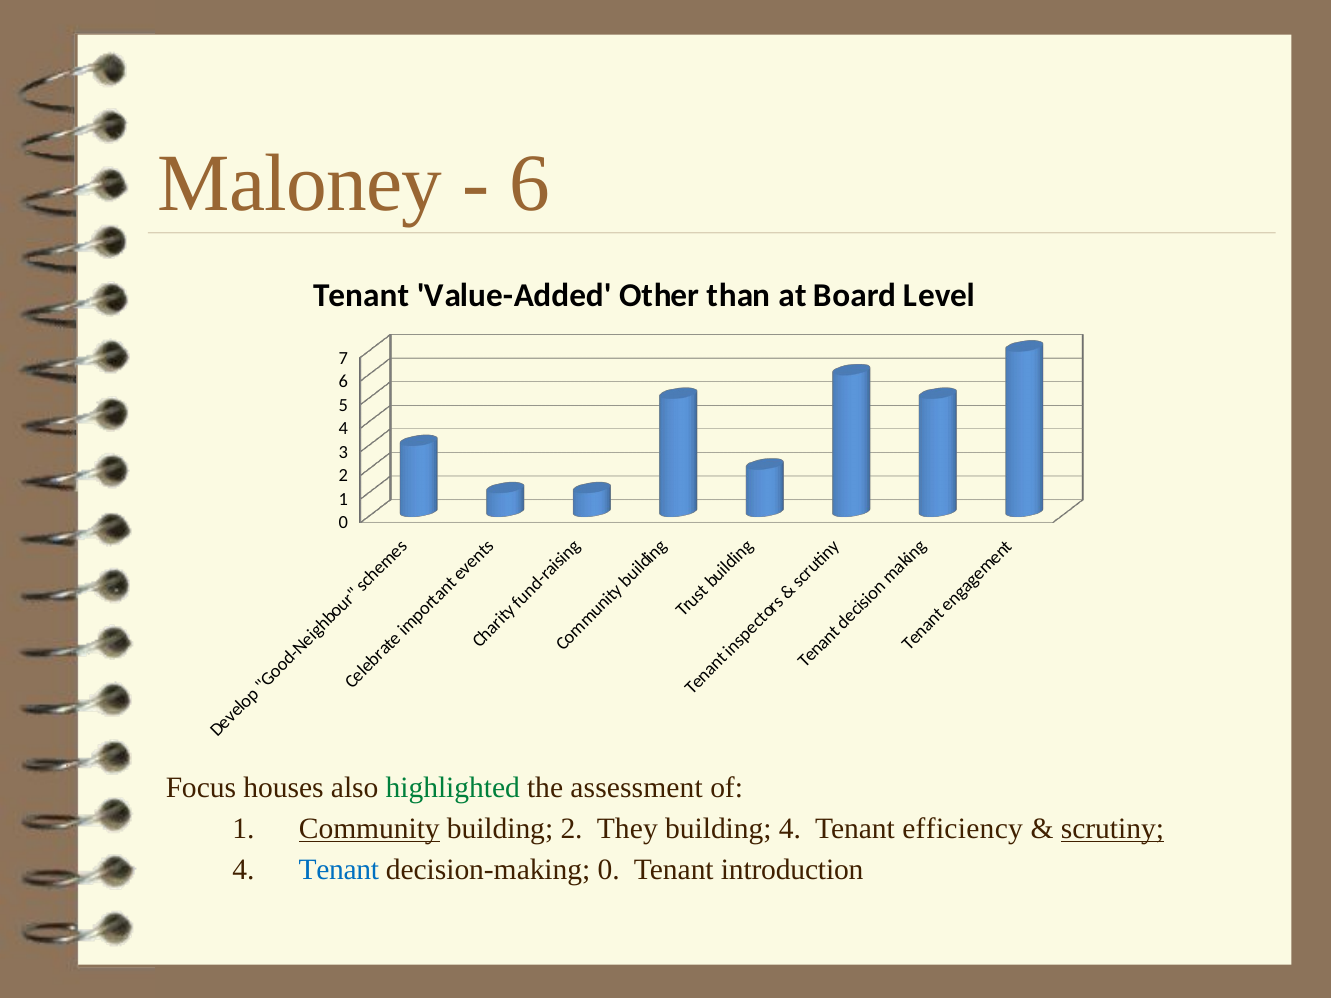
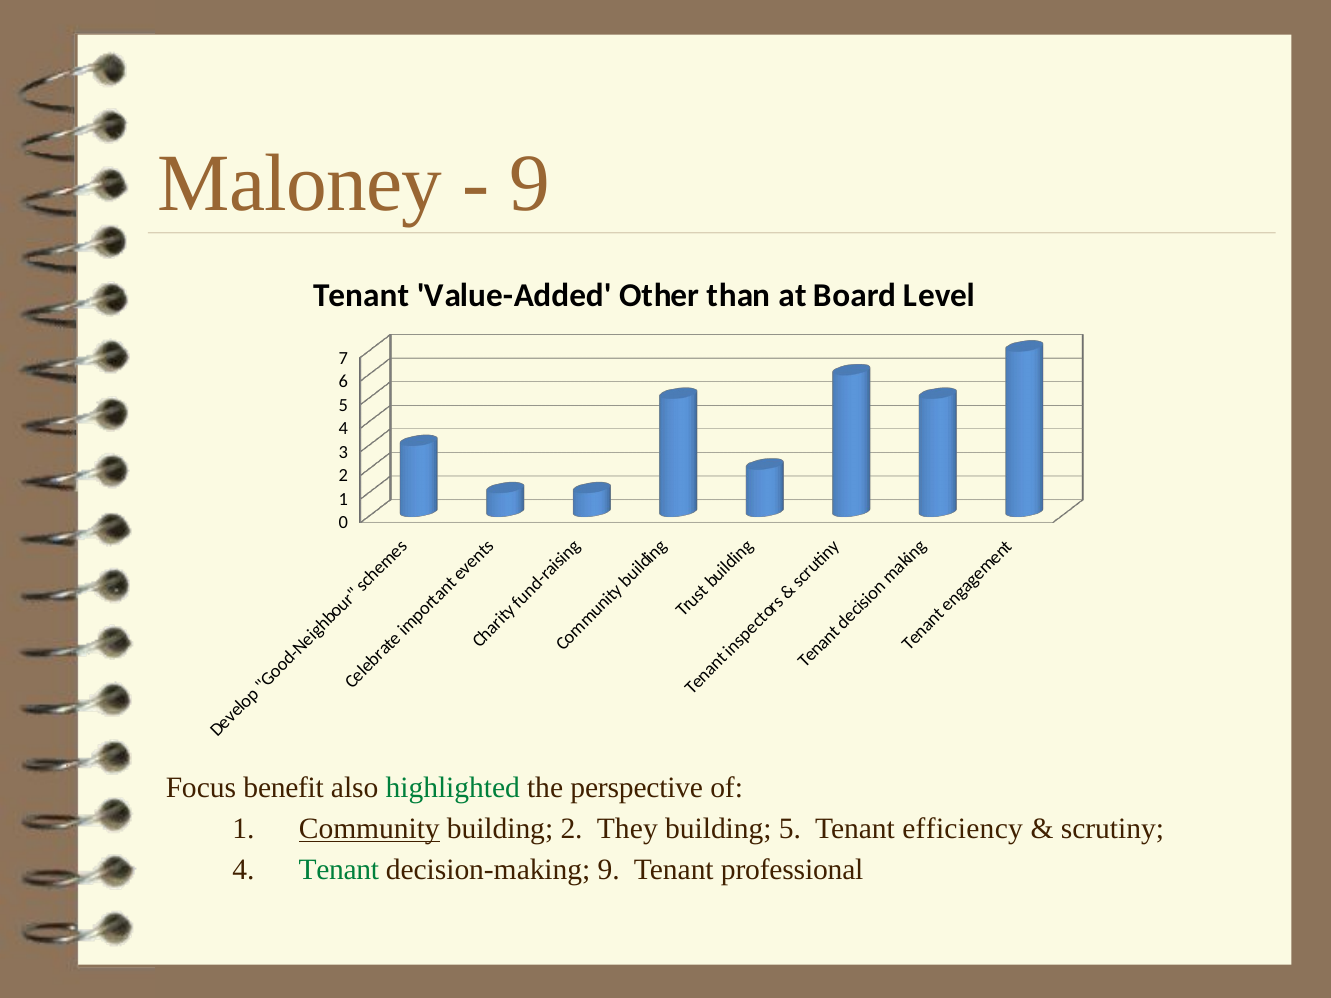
6 at (530, 183): 6 -> 9
houses: houses -> benefit
assessment: assessment -> perspective
building 4: 4 -> 5
scrutiny underline: present -> none
Tenant at (339, 870) colour: blue -> green
decision-making 0: 0 -> 9
introduction: introduction -> professional
